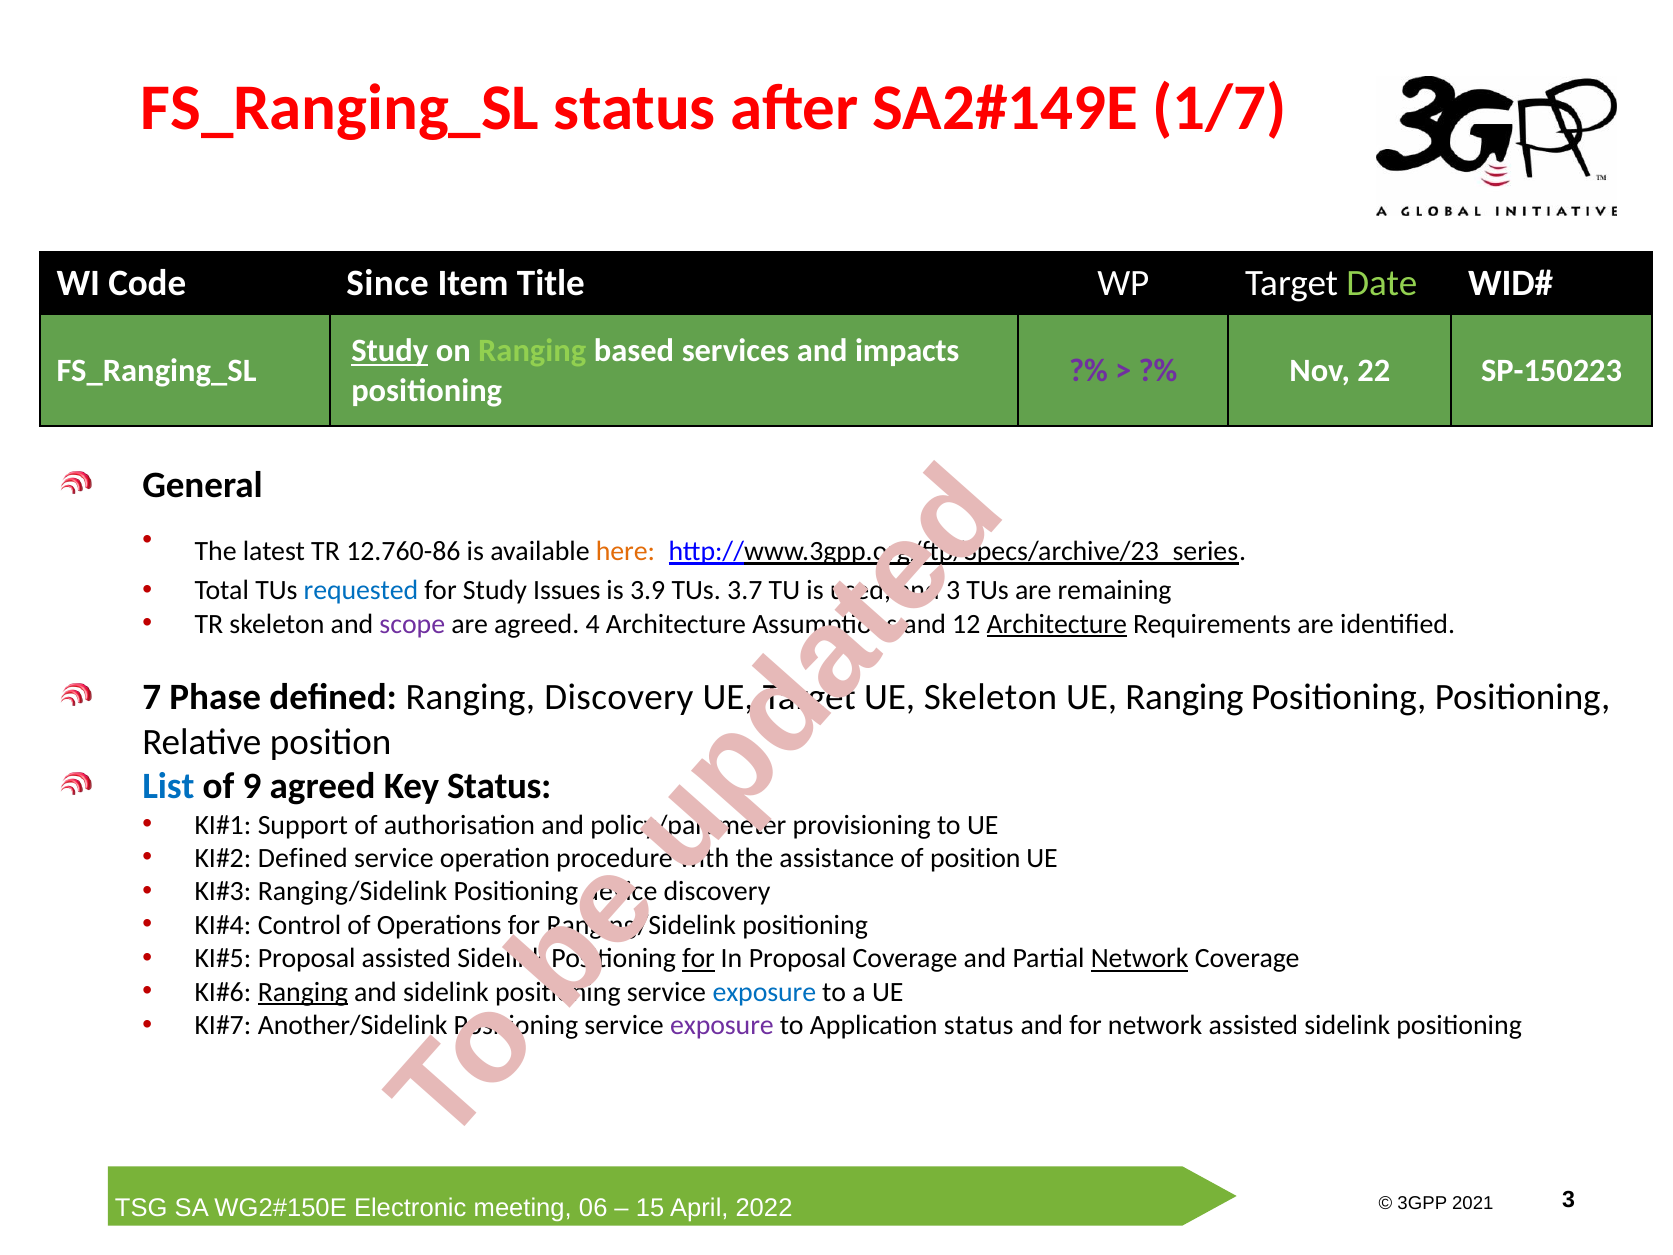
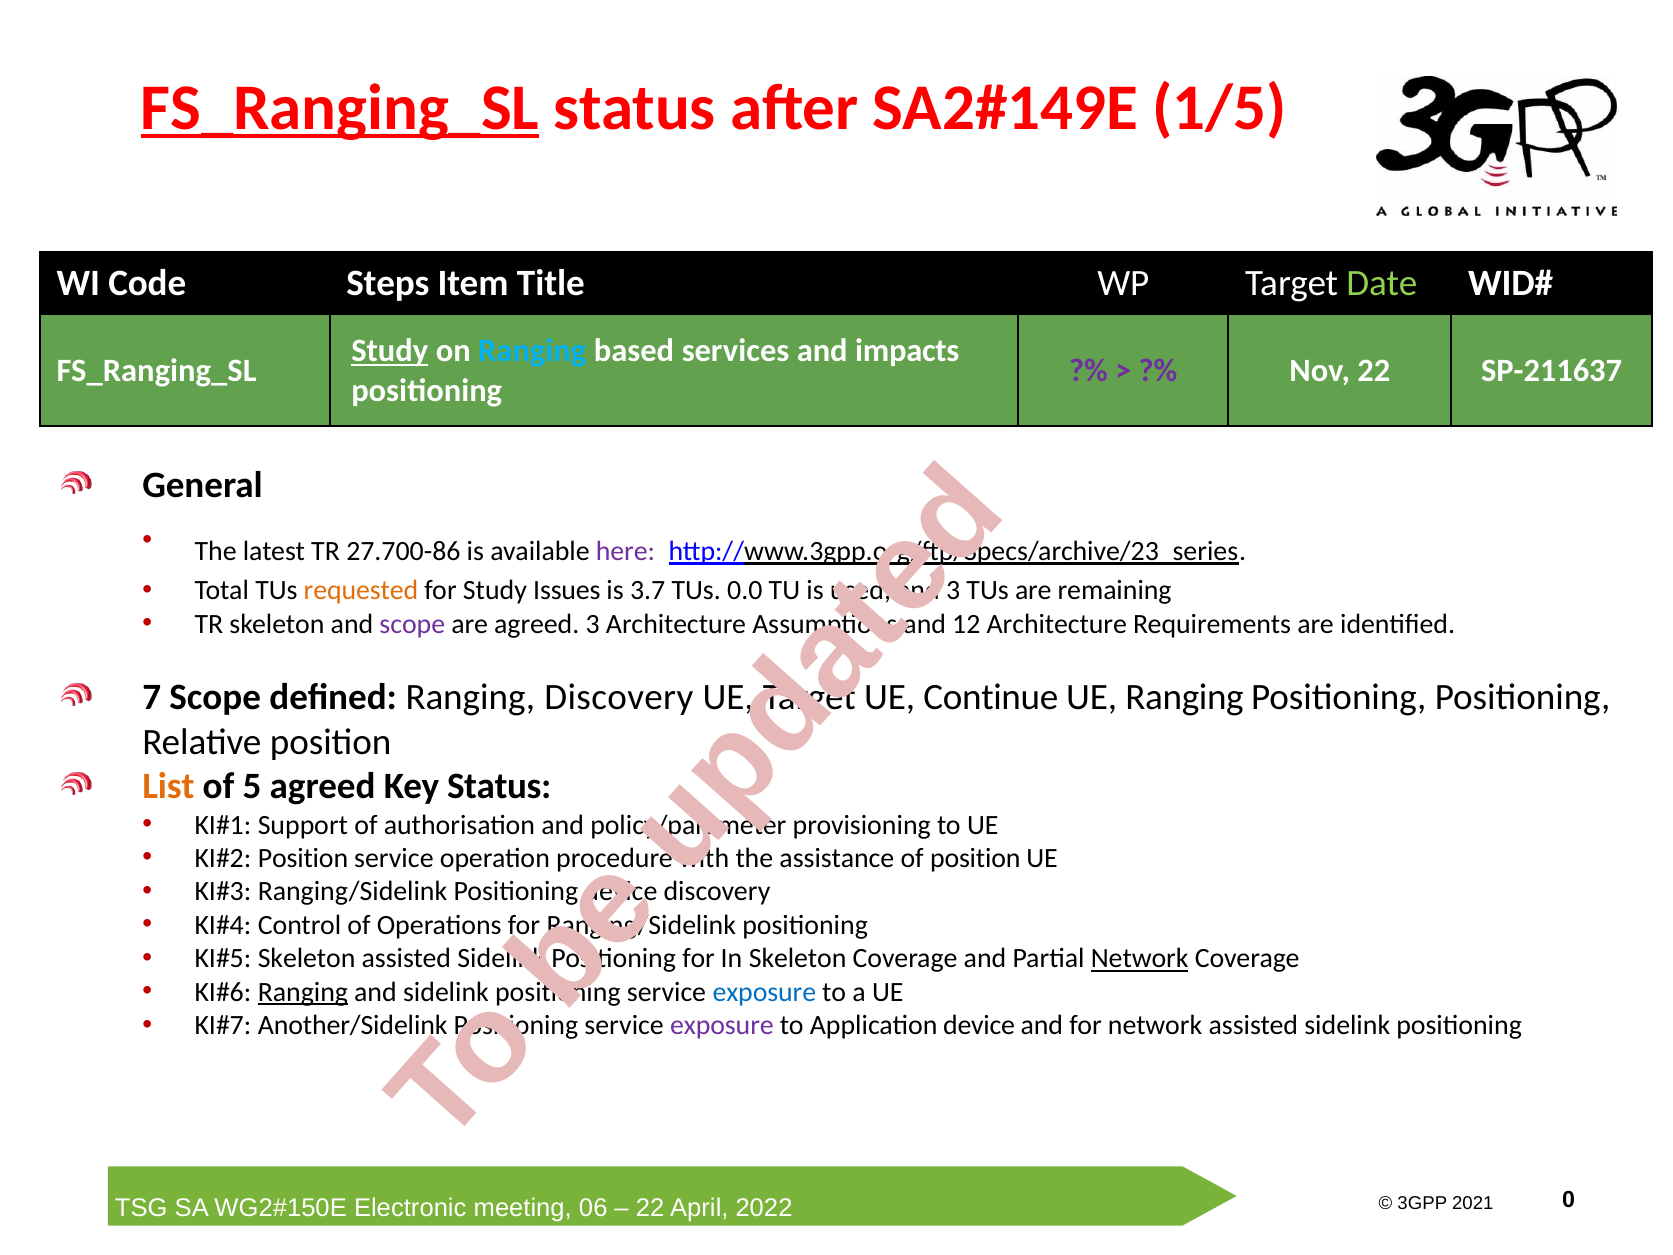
FS_Ranging_SL at (340, 108) underline: none -> present
1/7: 1/7 -> 1/5
Since: Since -> Steps
Ranging at (532, 351) colour: light green -> light blue
SP-150223: SP-150223 -> SP-211637
12.760-86: 12.760-86 -> 27.700-86
here colour: orange -> purple
requested colour: blue -> orange
3.9: 3.9 -> 3.7
3.7: 3.7 -> 0.0
agreed 4: 4 -> 3
Architecture at (1057, 624) underline: present -> none
7 Phase: Phase -> Scope
Skeleton at (990, 697): Skeleton -> Continue
List colour: blue -> orange
9: 9 -> 5
Defined at (303, 858): Defined -> Position
Proposal at (307, 959): Proposal -> Skeleton
for at (699, 959) underline: present -> none
In Proposal: Proposal -> Skeleton
Application status: status -> device
15 at (650, 1208): 15 -> 22
3 at (1569, 1200): 3 -> 0
